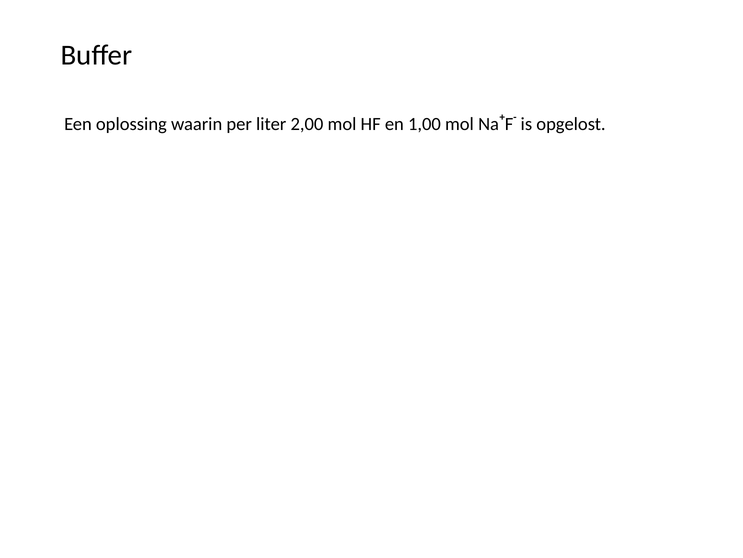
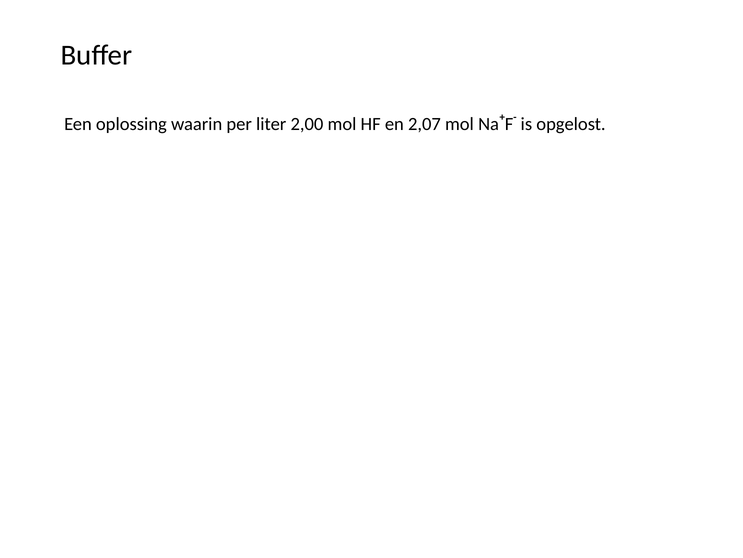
1,00: 1,00 -> 2,07
